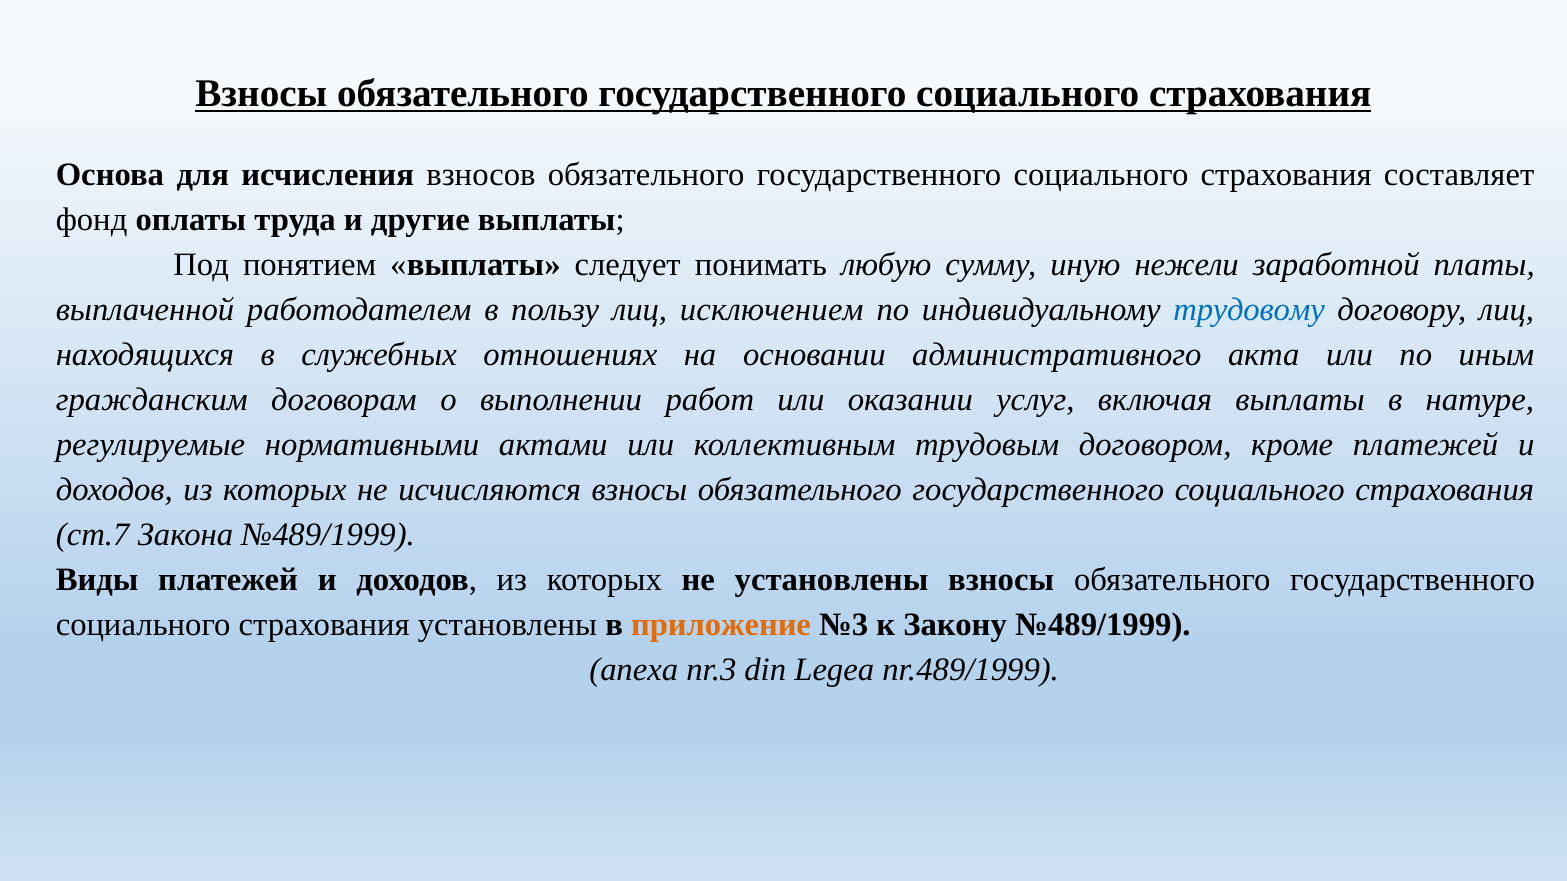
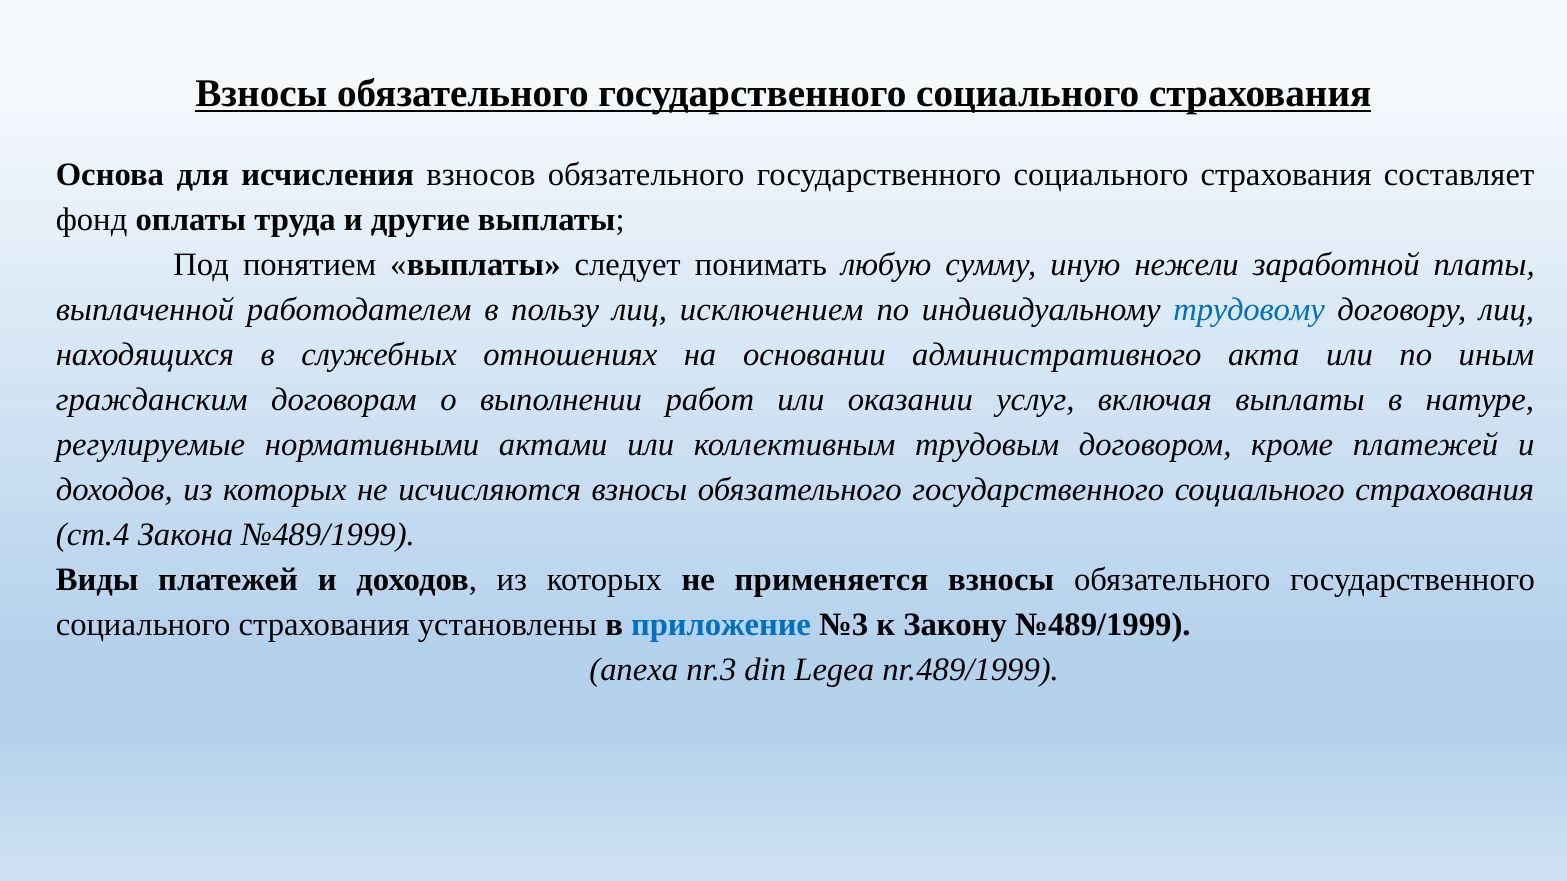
ст.7: ст.7 -> ст.4
не установлены: установлены -> применяется
приложение colour: orange -> blue
